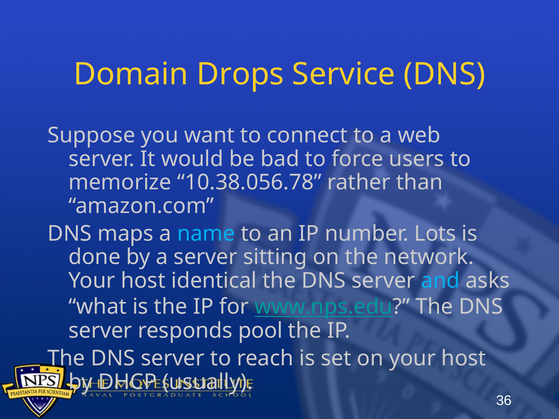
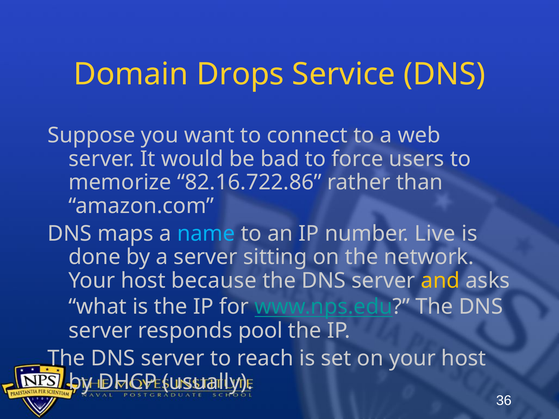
10.38.056.78: 10.38.056.78 -> 82.16.722.86
Lots: Lots -> Live
identical: identical -> because
and colour: light blue -> yellow
